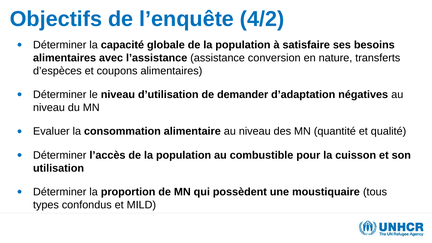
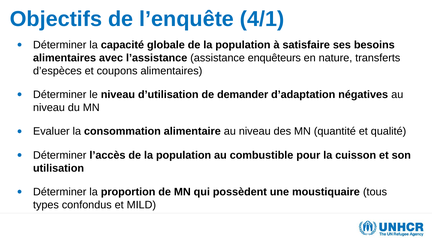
4/2: 4/2 -> 4/1
conversion: conversion -> enquêteurs
